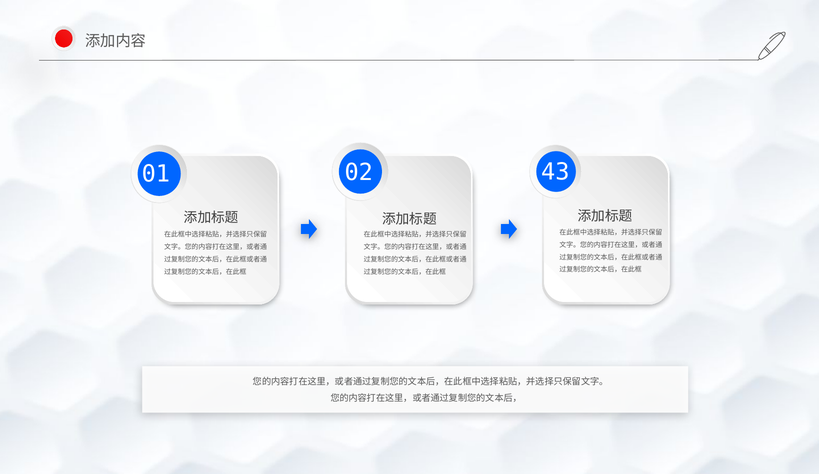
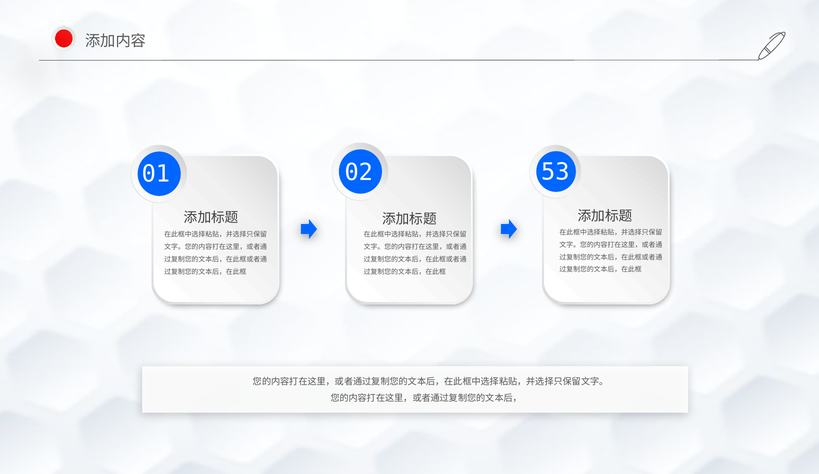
43: 43 -> 53
